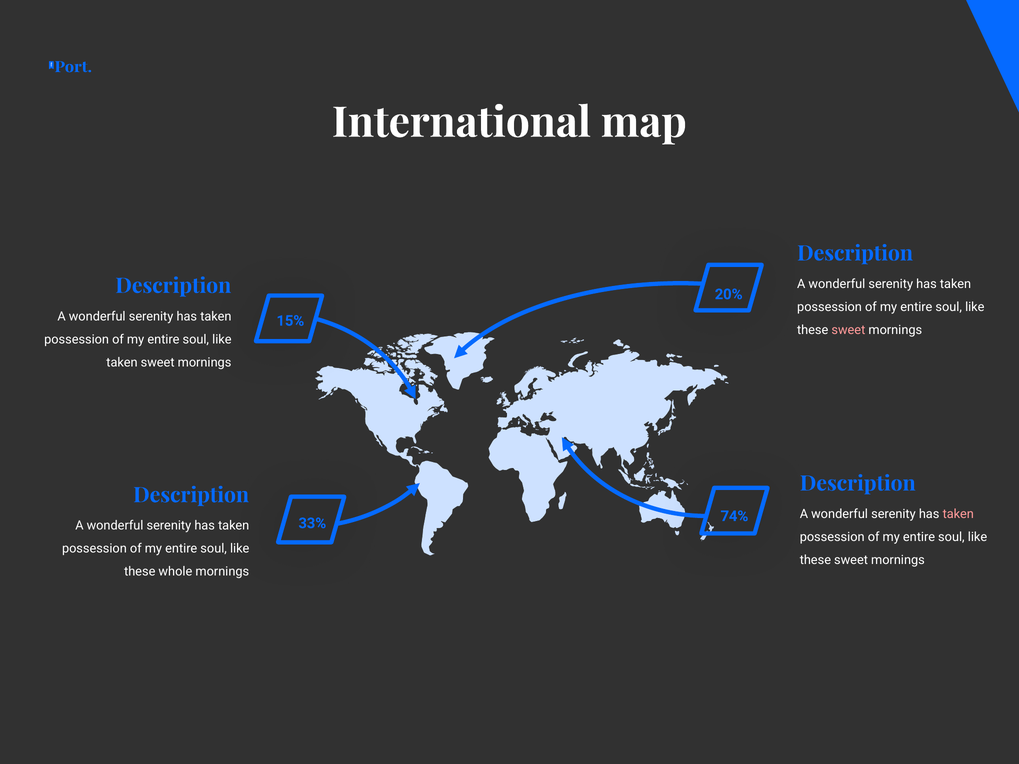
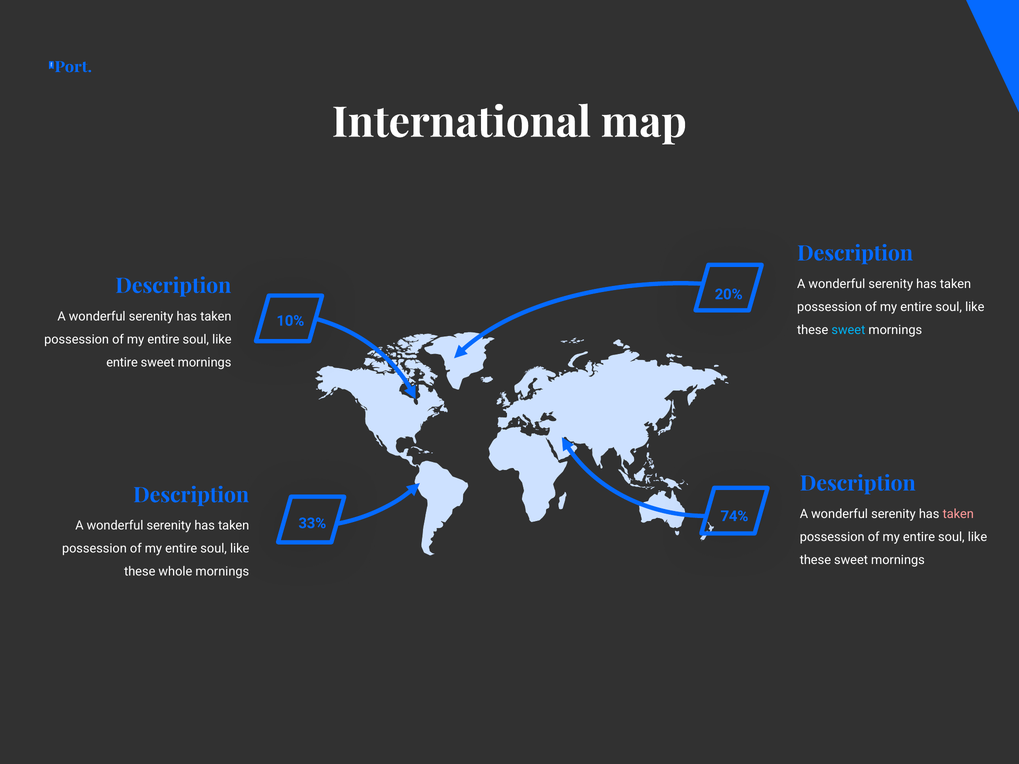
15%: 15% -> 10%
sweet at (848, 330) colour: pink -> light blue
taken at (122, 362): taken -> entire
